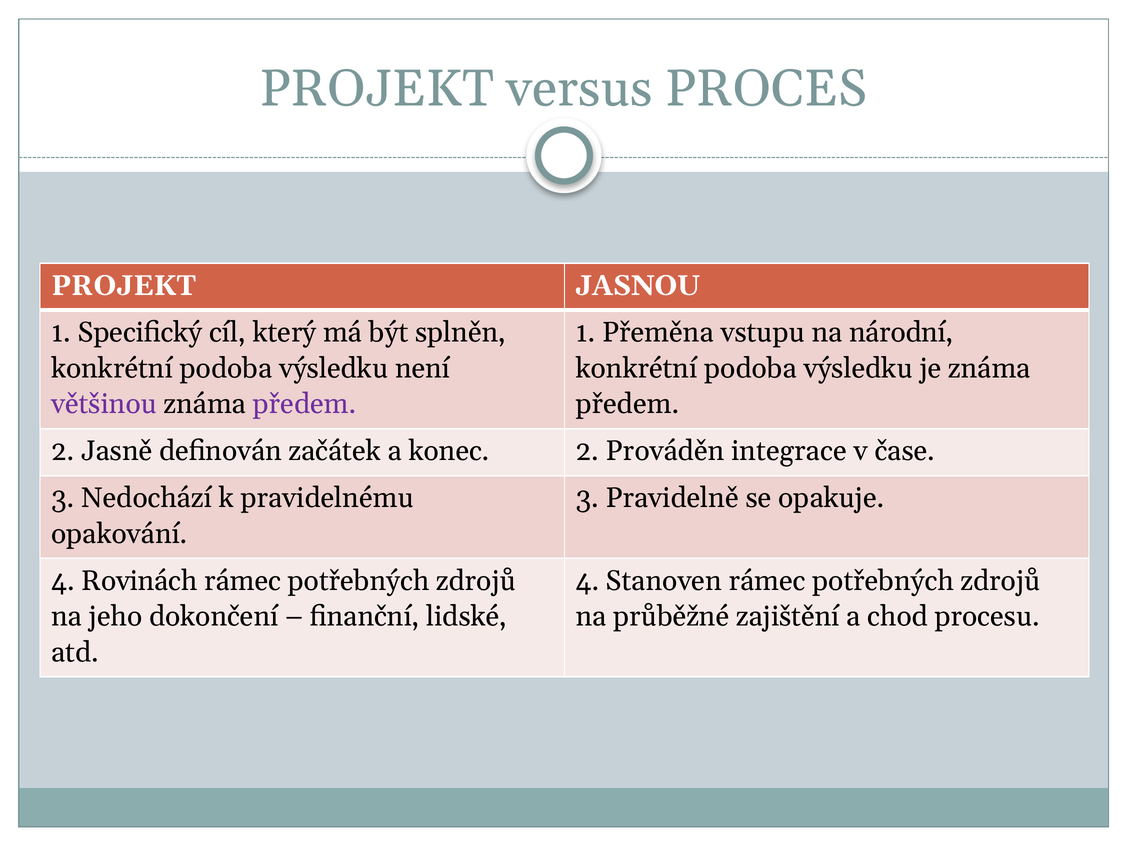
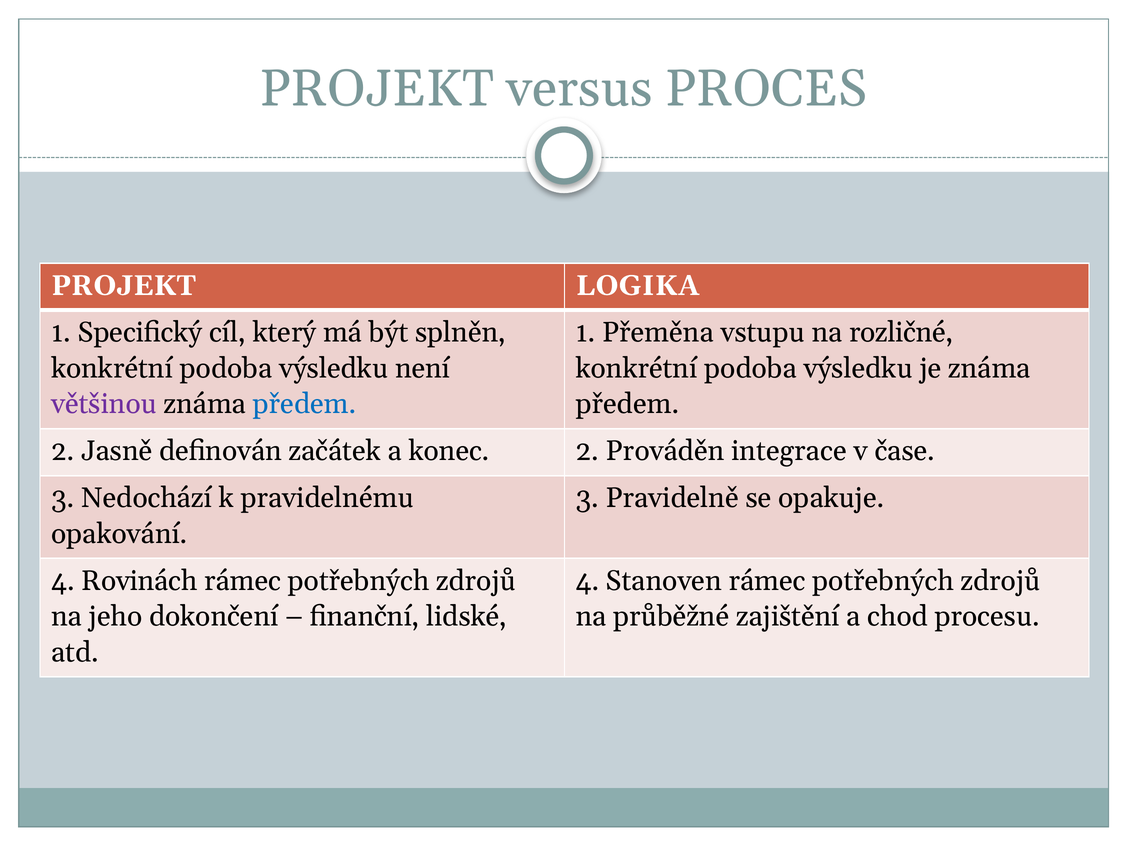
JASNOU: JASNOU -> LOGIKA
národní: národní -> rozličné
předem at (305, 404) colour: purple -> blue
